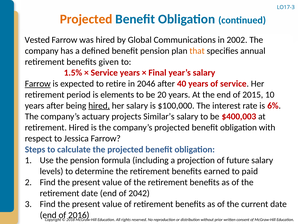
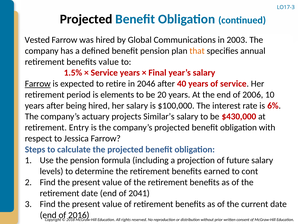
Projected at (86, 19) colour: orange -> black
2002: 2002 -> 2003
benefits given: given -> value
2015: 2015 -> 2006
hired at (99, 105) underline: present -> none
$400,003: $400,003 -> $430,000
retirement Hired: Hired -> Entry
paid: paid -> cont
2042: 2042 -> 2041
